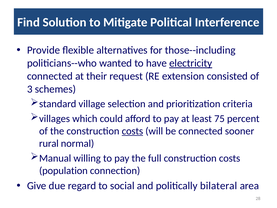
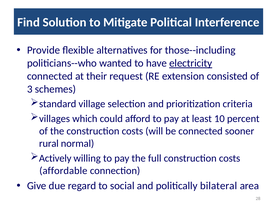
75: 75 -> 10
costs at (132, 131) underline: present -> none
Manual: Manual -> Actively
population: population -> affordable
